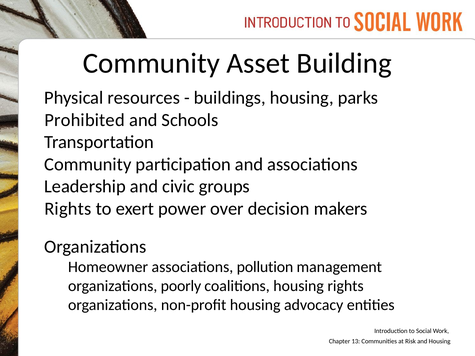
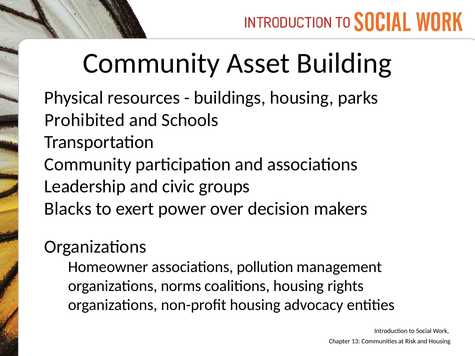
Rights at (68, 209): Rights -> Blacks
poorly: poorly -> norms
